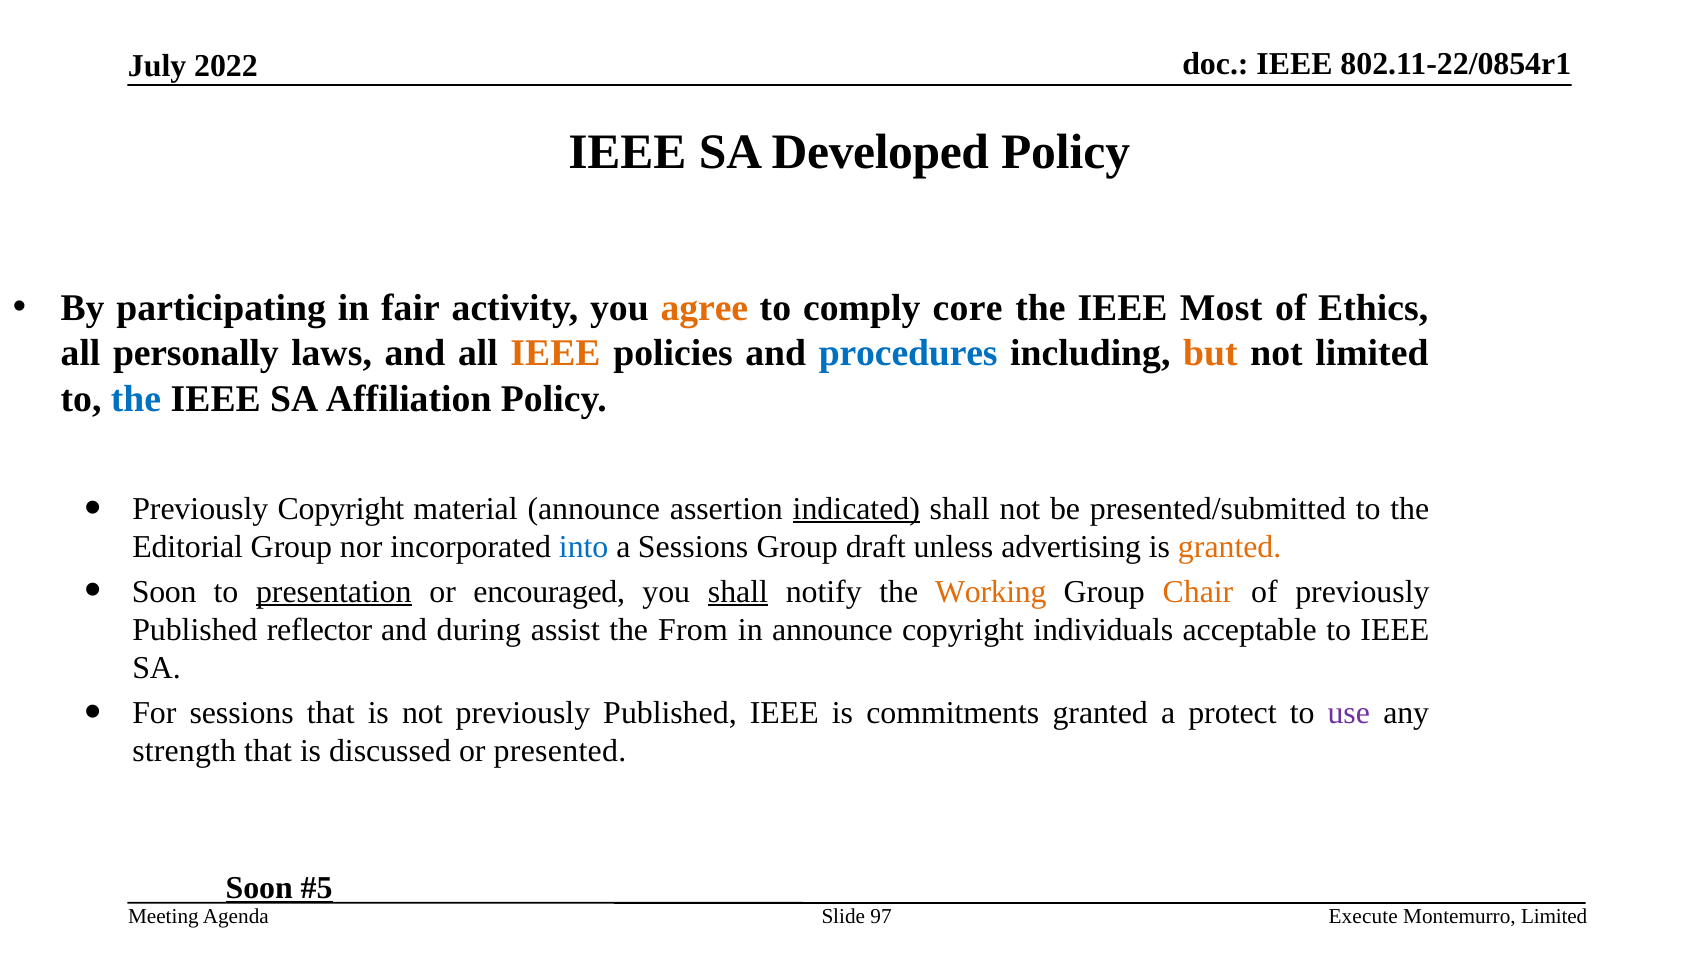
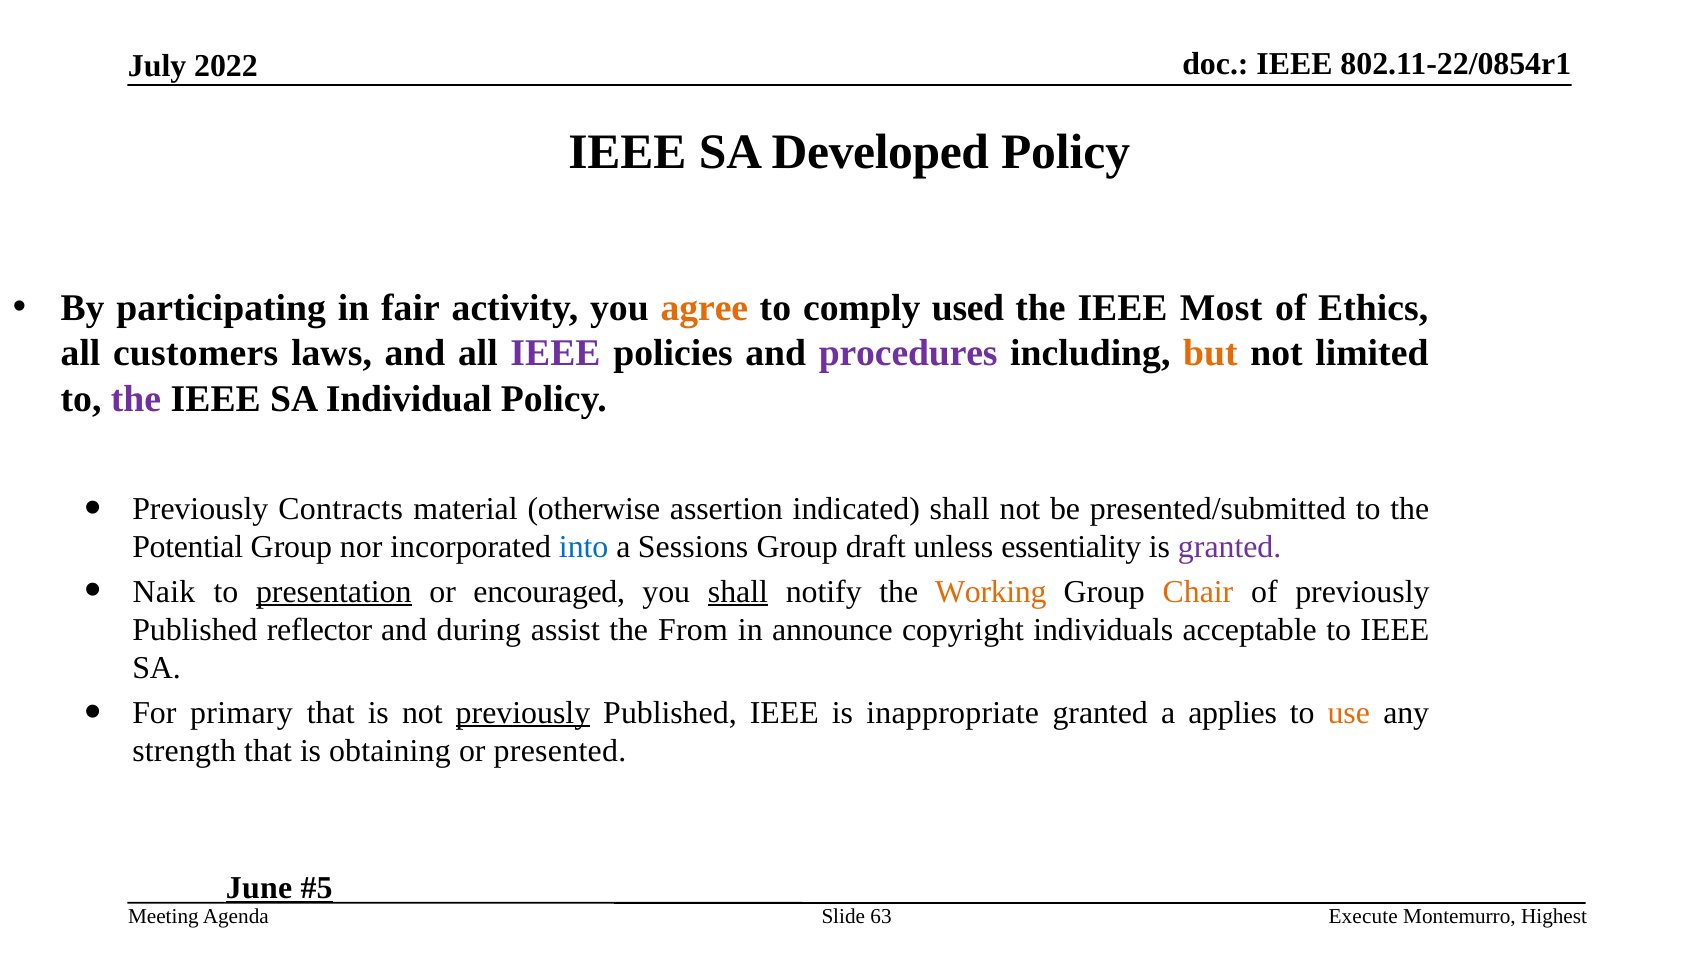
core: core -> used
personally: personally -> customers
IEEE at (556, 353) colour: orange -> purple
procedures colour: blue -> purple
the at (136, 399) colour: blue -> purple
Affiliation: Affiliation -> Individual
Previously Copyright: Copyright -> Contracts
material announce: announce -> otherwise
indicated underline: present -> none
Editorial: Editorial -> Potential
advertising: advertising -> essentiality
granted at (1230, 547) colour: orange -> purple
Soon at (164, 591): Soon -> Naik
For sessions: sessions -> primary
previously at (523, 712) underline: none -> present
commitments: commitments -> inappropriate
protect: protect -> applies
use colour: purple -> orange
discussed: discussed -> obtaining
Soon at (259, 888): Soon -> June
97: 97 -> 63
Montemurro Limited: Limited -> Highest
